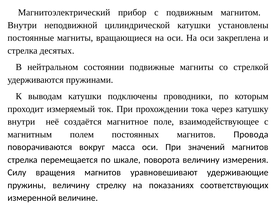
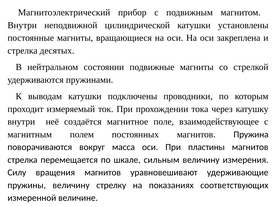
Провода: Провода -> Пружина
значений: значений -> пластины
поворота: поворота -> сильным
